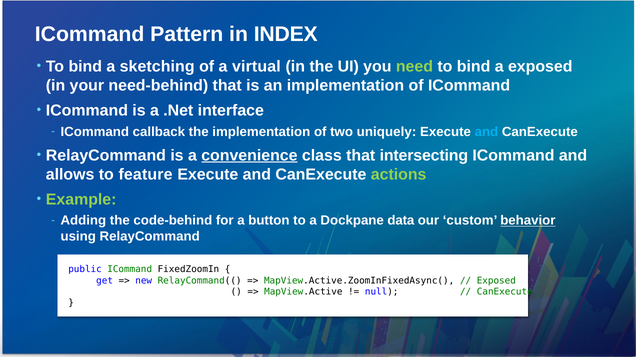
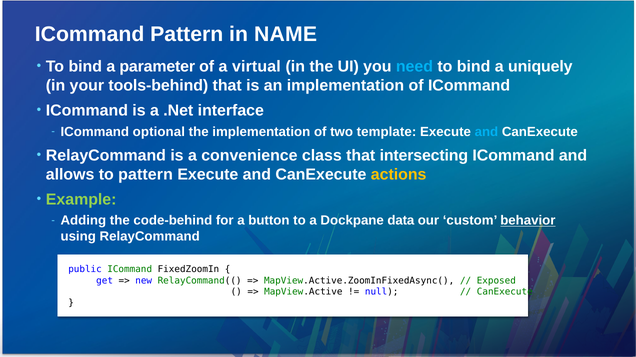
INDEX: INDEX -> NAME
sketching: sketching -> parameter
need colour: light green -> light blue
a exposed: exposed -> uniquely
need-behind: need-behind -> tools-behind
callback: callback -> optional
uniquely: uniquely -> template
convenience underline: present -> none
to feature: feature -> pattern
actions colour: light green -> yellow
